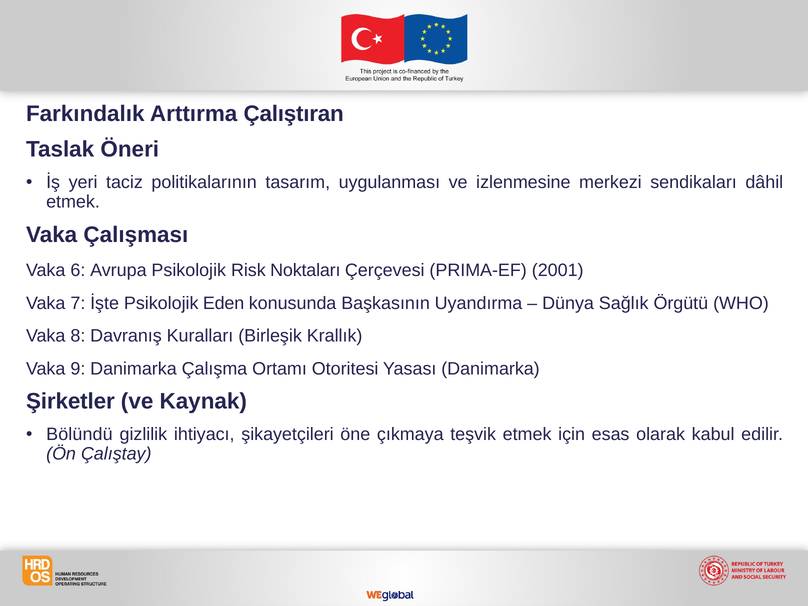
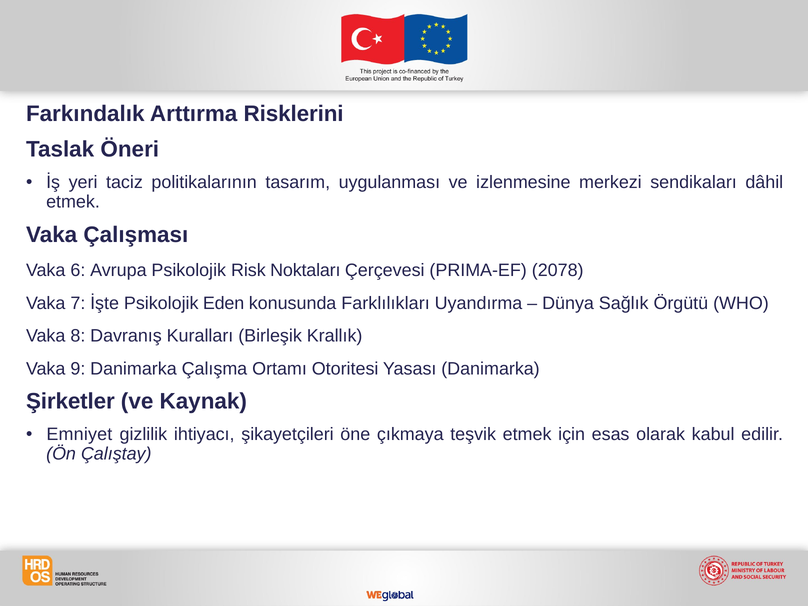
Çalıştıran: Çalıştıran -> Risklerini
2001: 2001 -> 2078
Başkasının: Başkasının -> Farklılıkları
Bölündü: Bölündü -> Emniyet
